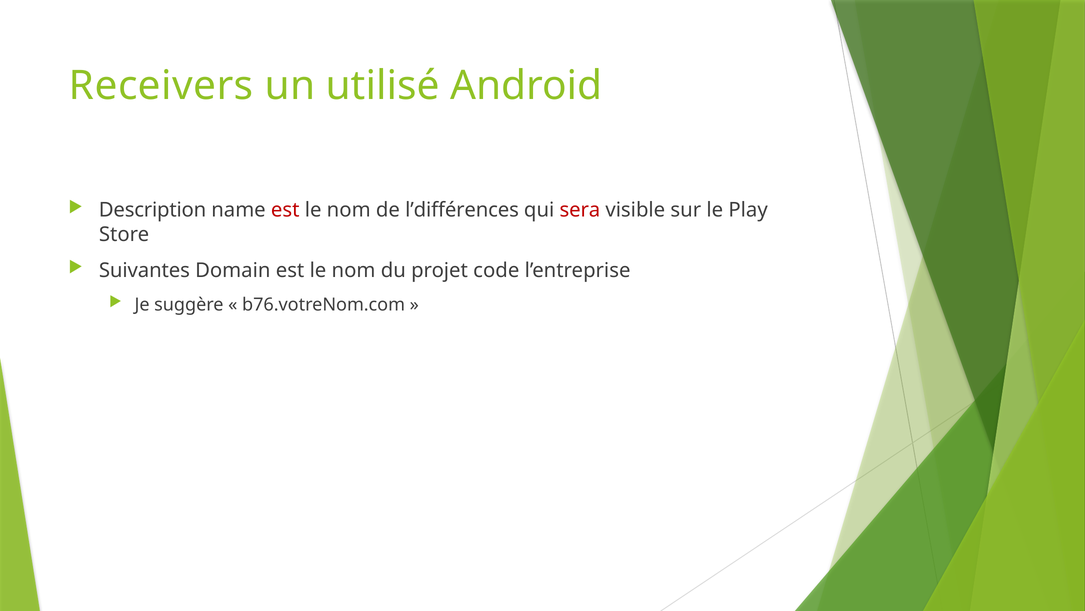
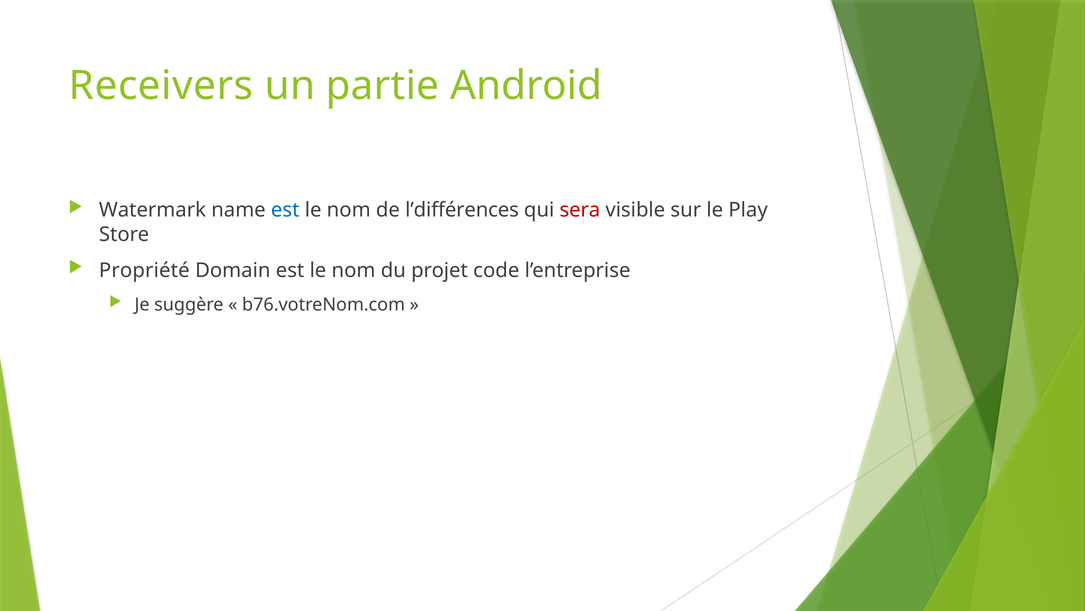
utilisé: utilisé -> partie
Description: Description -> Watermark
est at (285, 210) colour: red -> blue
Suivantes: Suivantes -> Propriété
